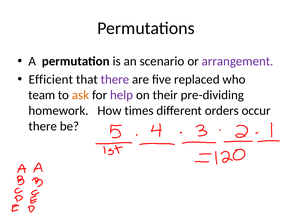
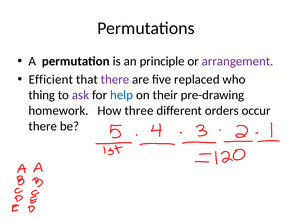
scenario: scenario -> principle
team: team -> thing
ask colour: orange -> purple
help colour: purple -> blue
pre-dividing: pre-dividing -> pre-drawing
times: times -> three
